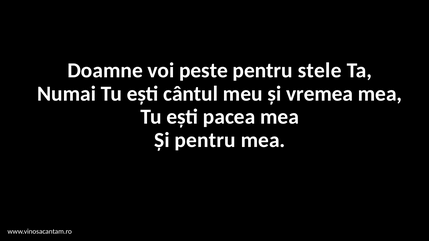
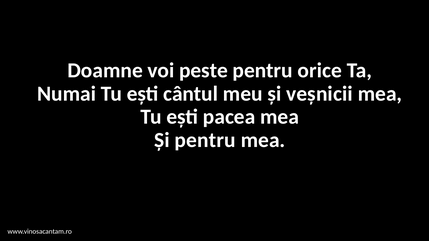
stele: stele -> orice
vremea: vremea -> veșnicii
